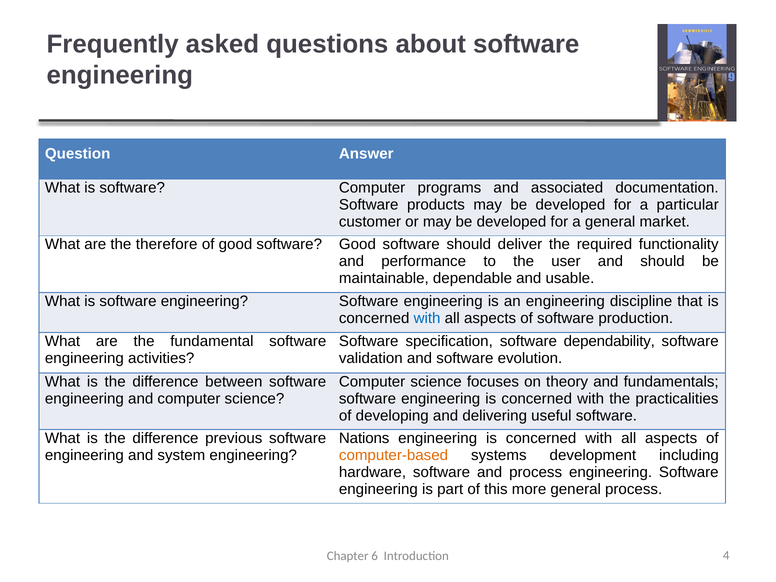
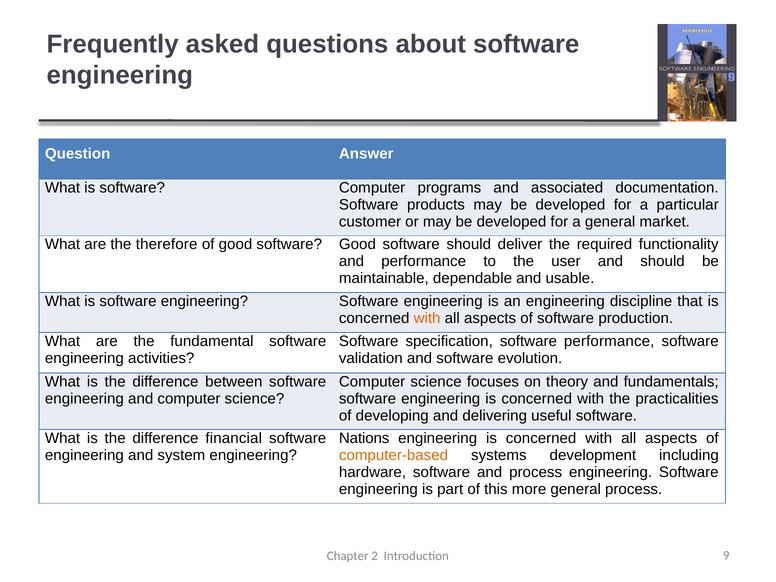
with at (427, 318) colour: blue -> orange
software dependability: dependability -> performance
previous: previous -> financial
6: 6 -> 2
4: 4 -> 9
